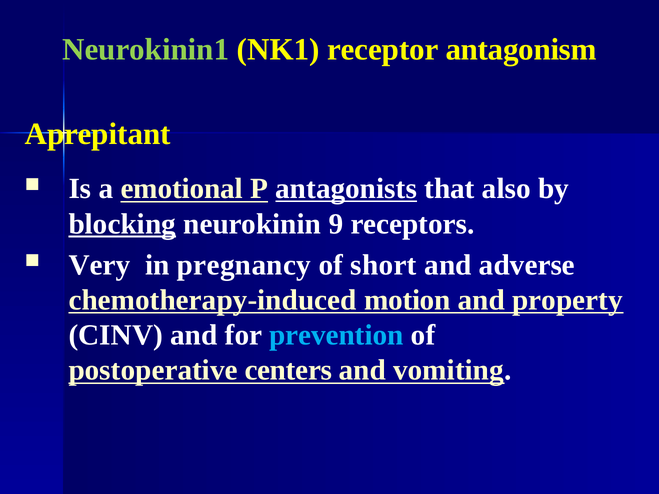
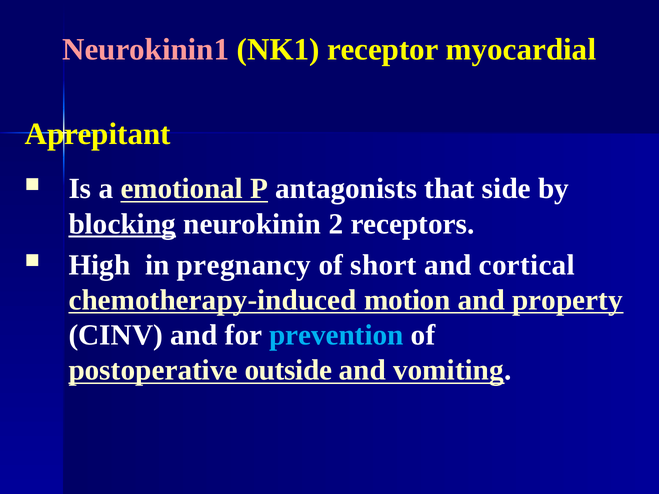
Neurokinin1 colour: light green -> pink
antagonism: antagonism -> myocardial
antagonists underline: present -> none
also: also -> side
9: 9 -> 2
Very: Very -> High
adverse: adverse -> cortical
centers: centers -> outside
